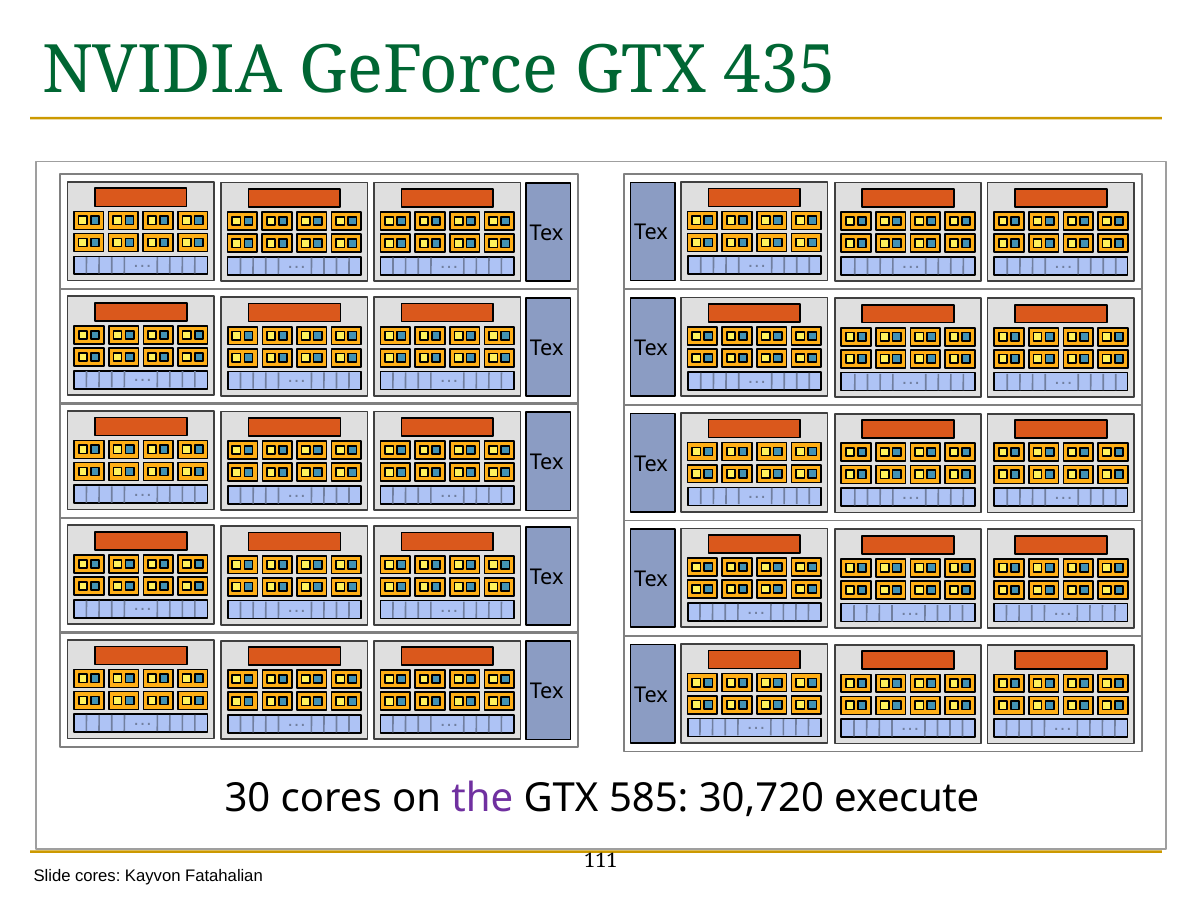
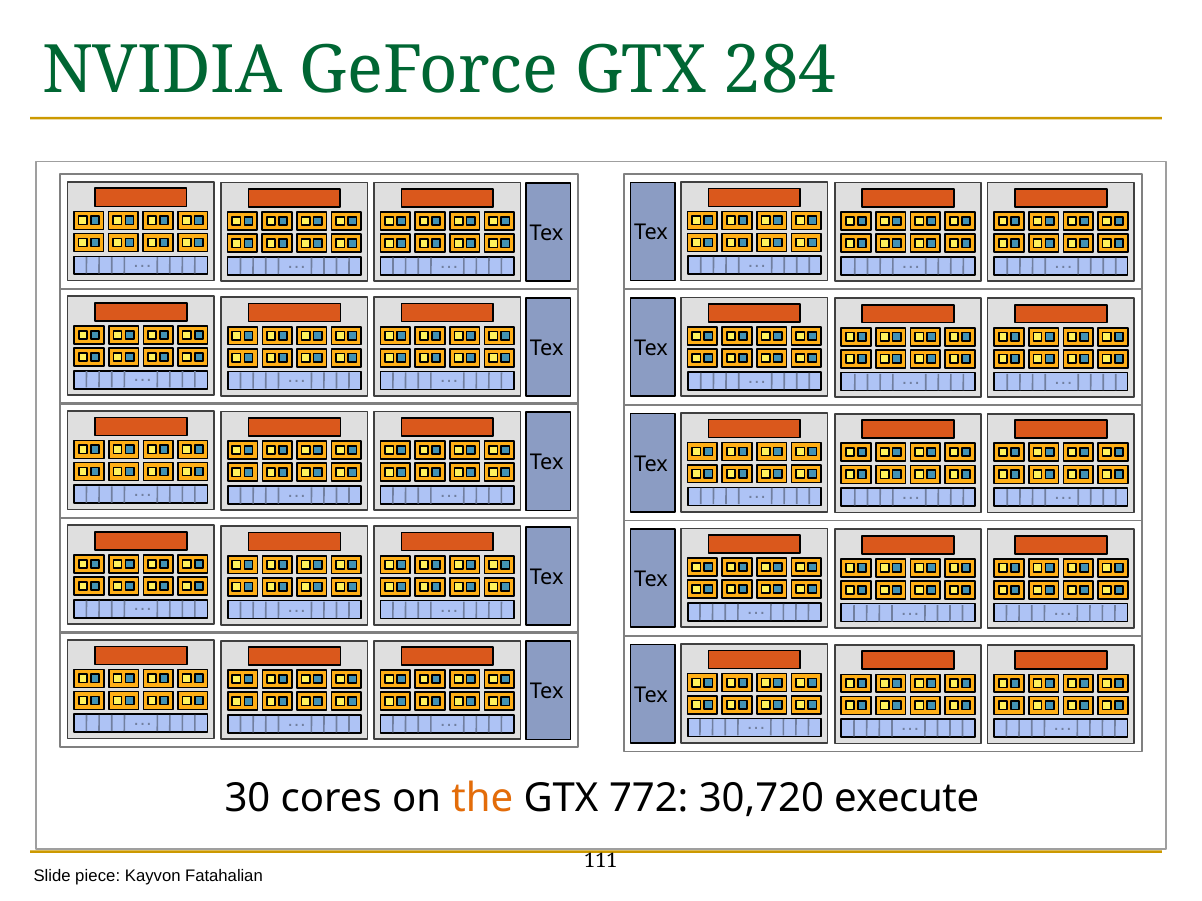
435: 435 -> 284
the colour: purple -> orange
585: 585 -> 772
Slide cores: cores -> piece
